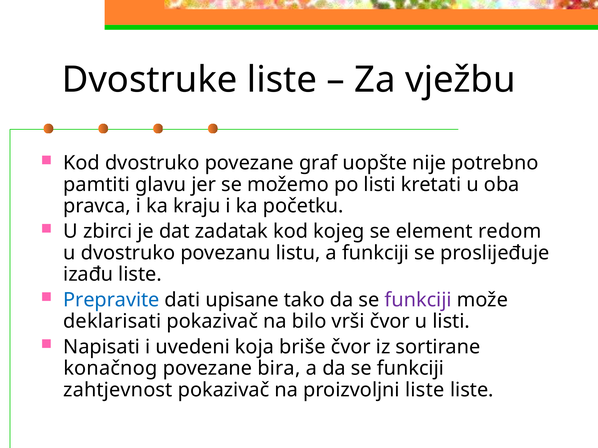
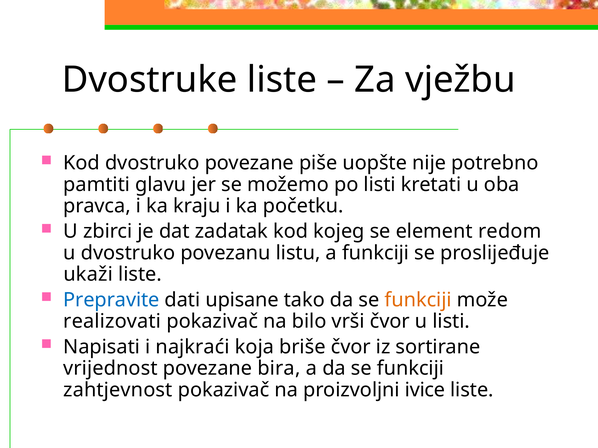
graf: graf -> piše
izađu: izađu -> ukaži
funkciji at (418, 300) colour: purple -> orange
deklarisati: deklarisati -> realizovati
uvedeni: uvedeni -> najkraći
konačnog: konačnog -> vrijednost
proizvoljni liste: liste -> ivice
